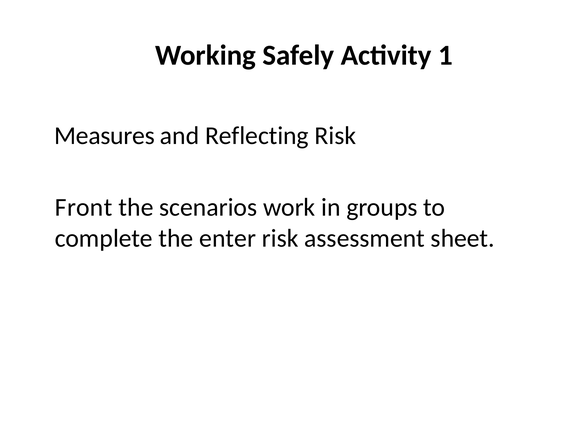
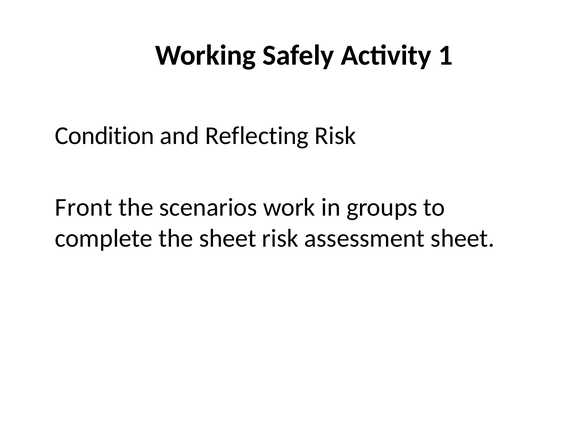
Measures: Measures -> Condition
the enter: enter -> sheet
